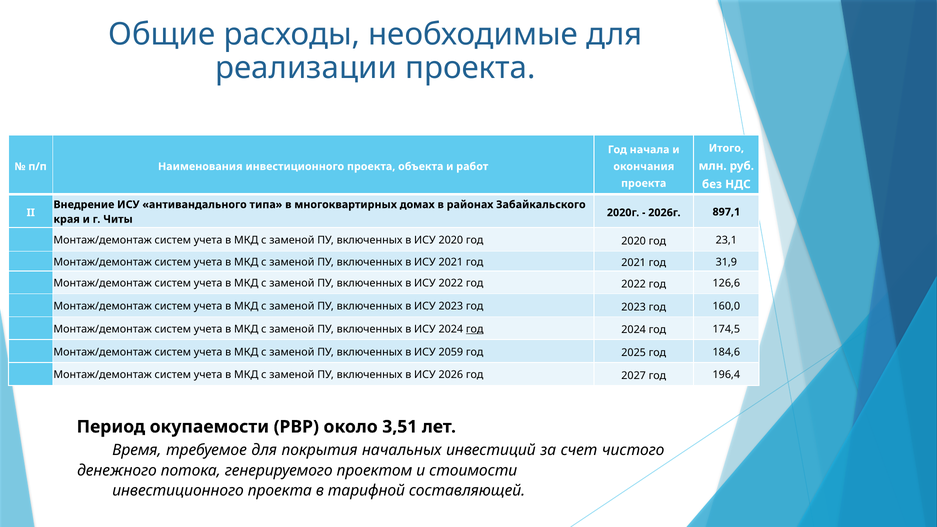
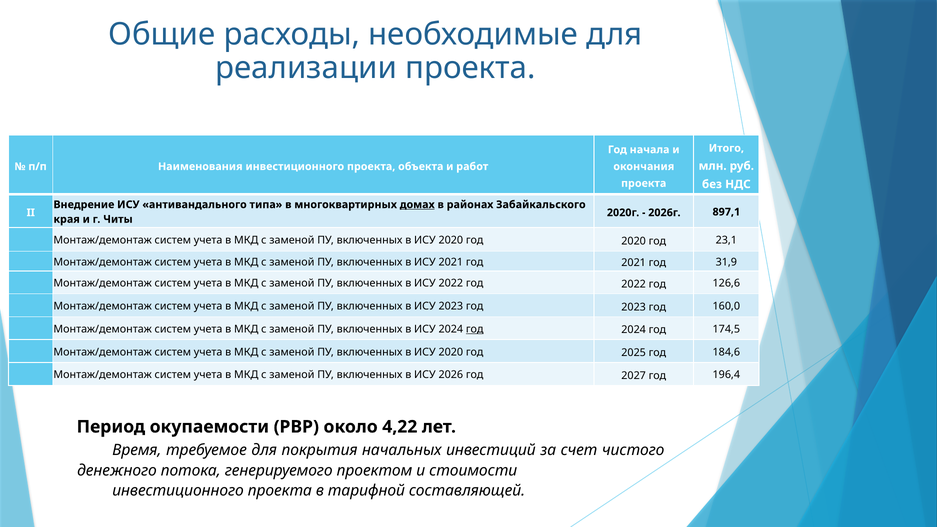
домах underline: none -> present
2059 at (451, 352): 2059 -> 2020
3,51: 3,51 -> 4,22
